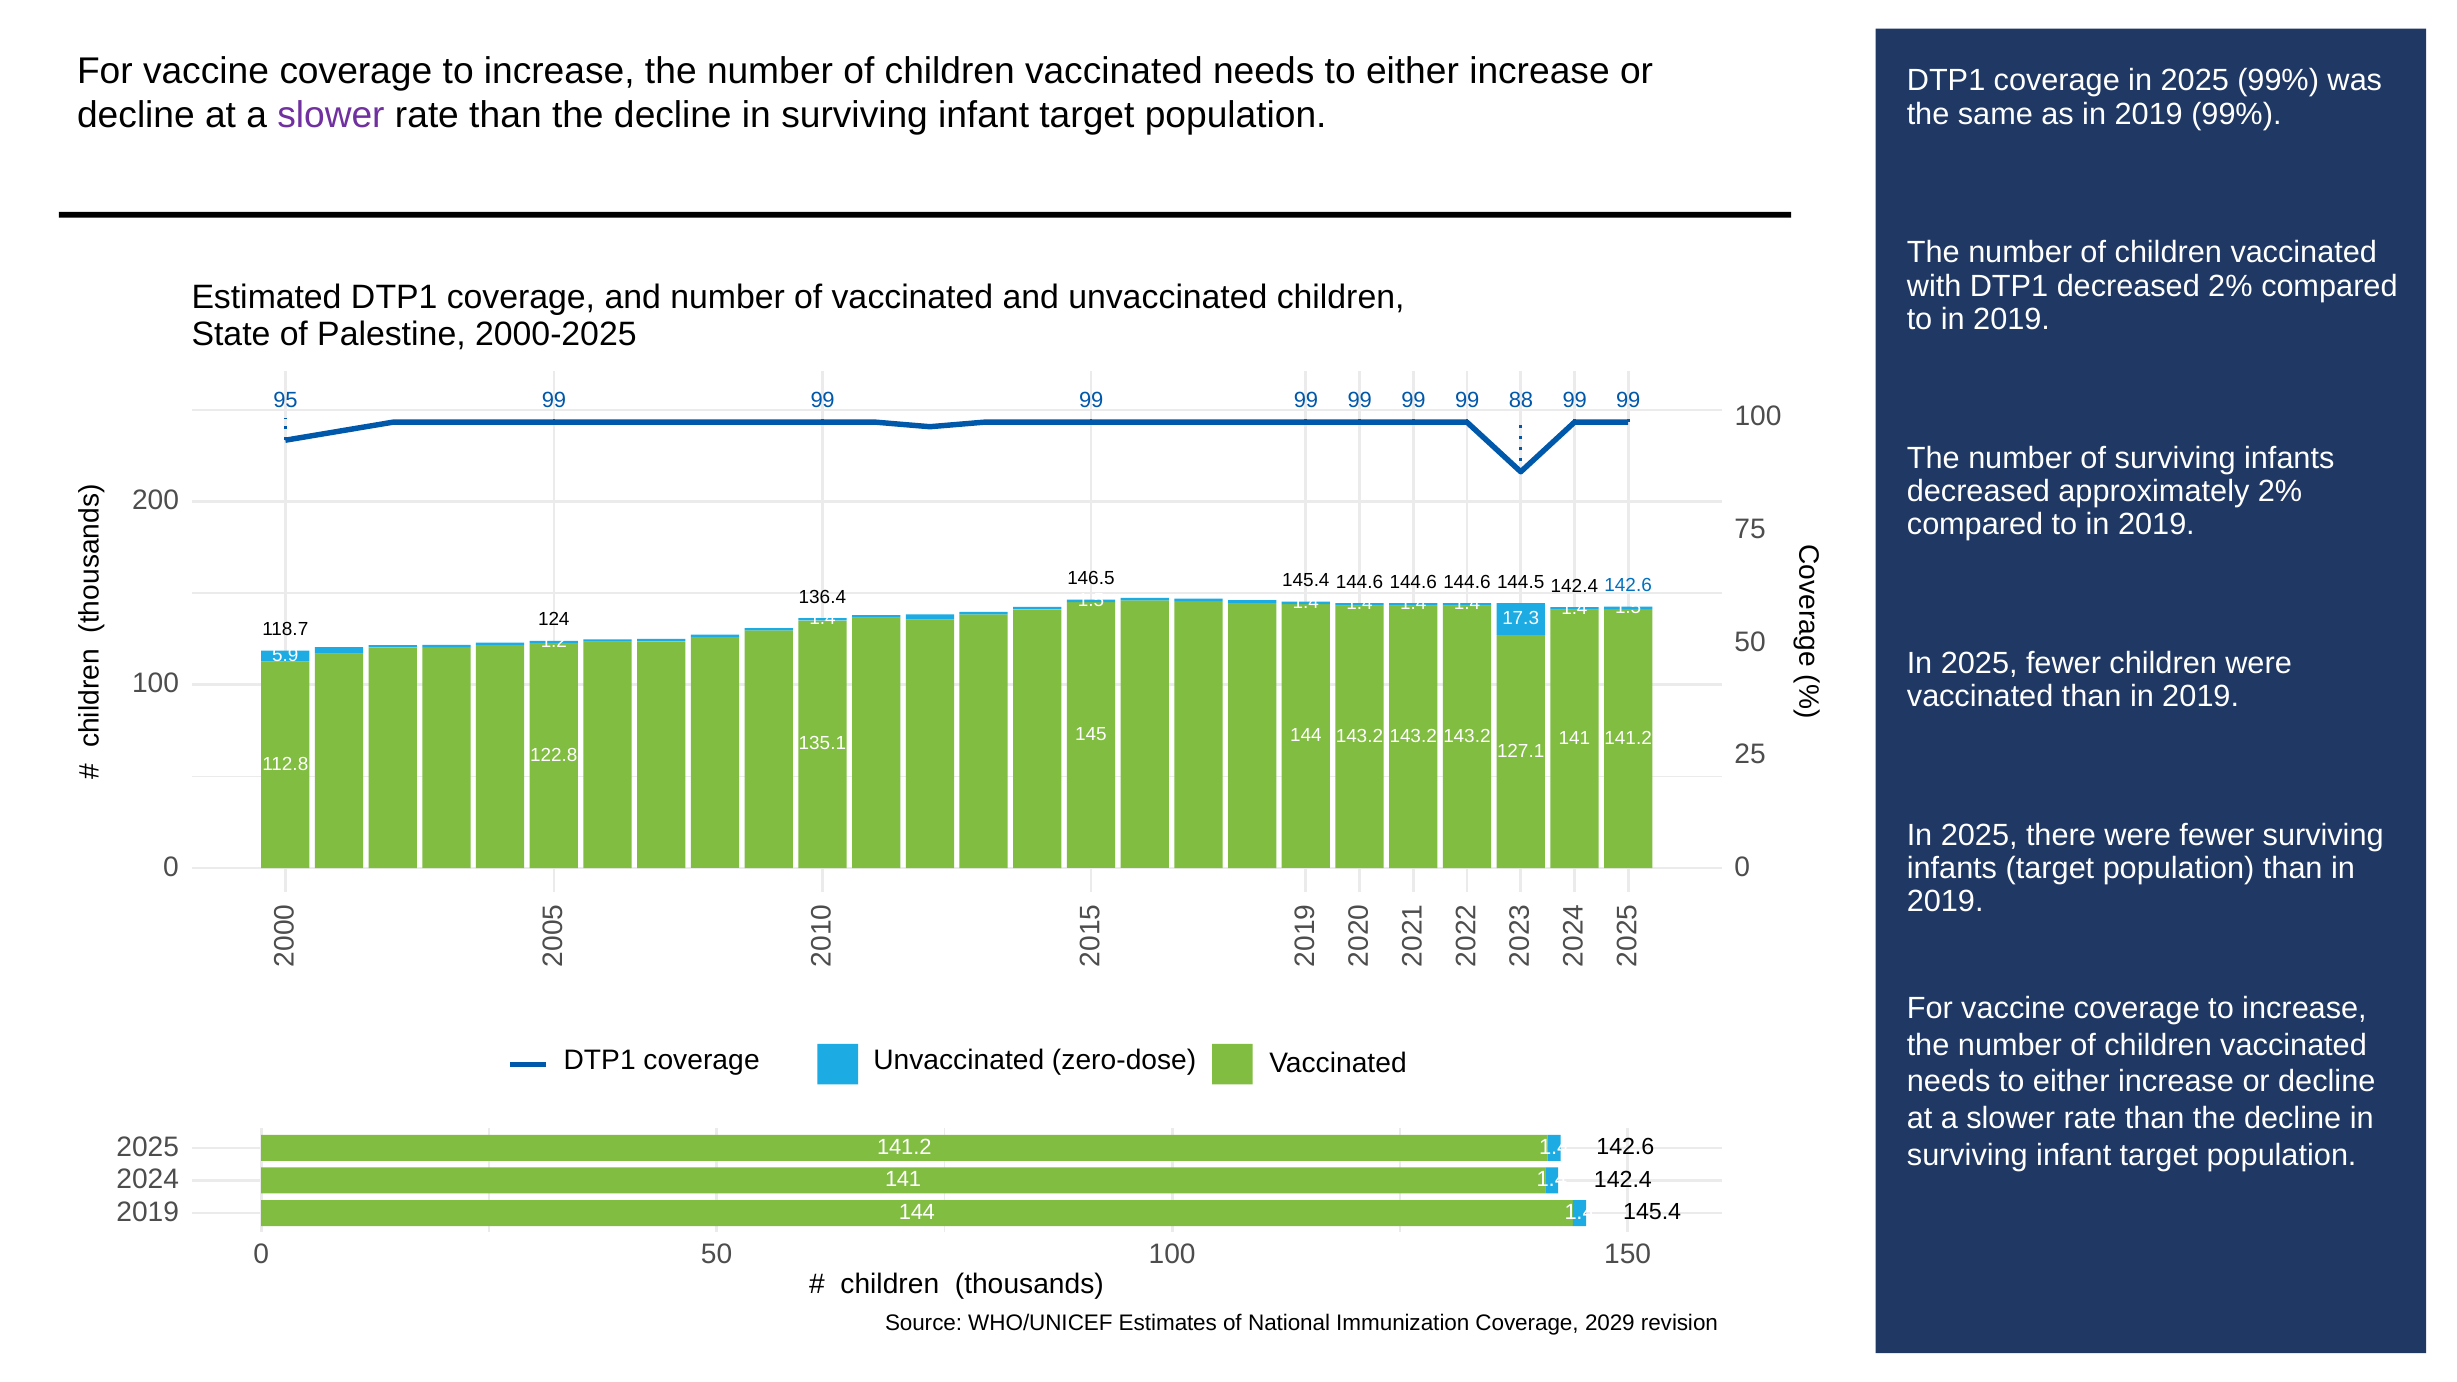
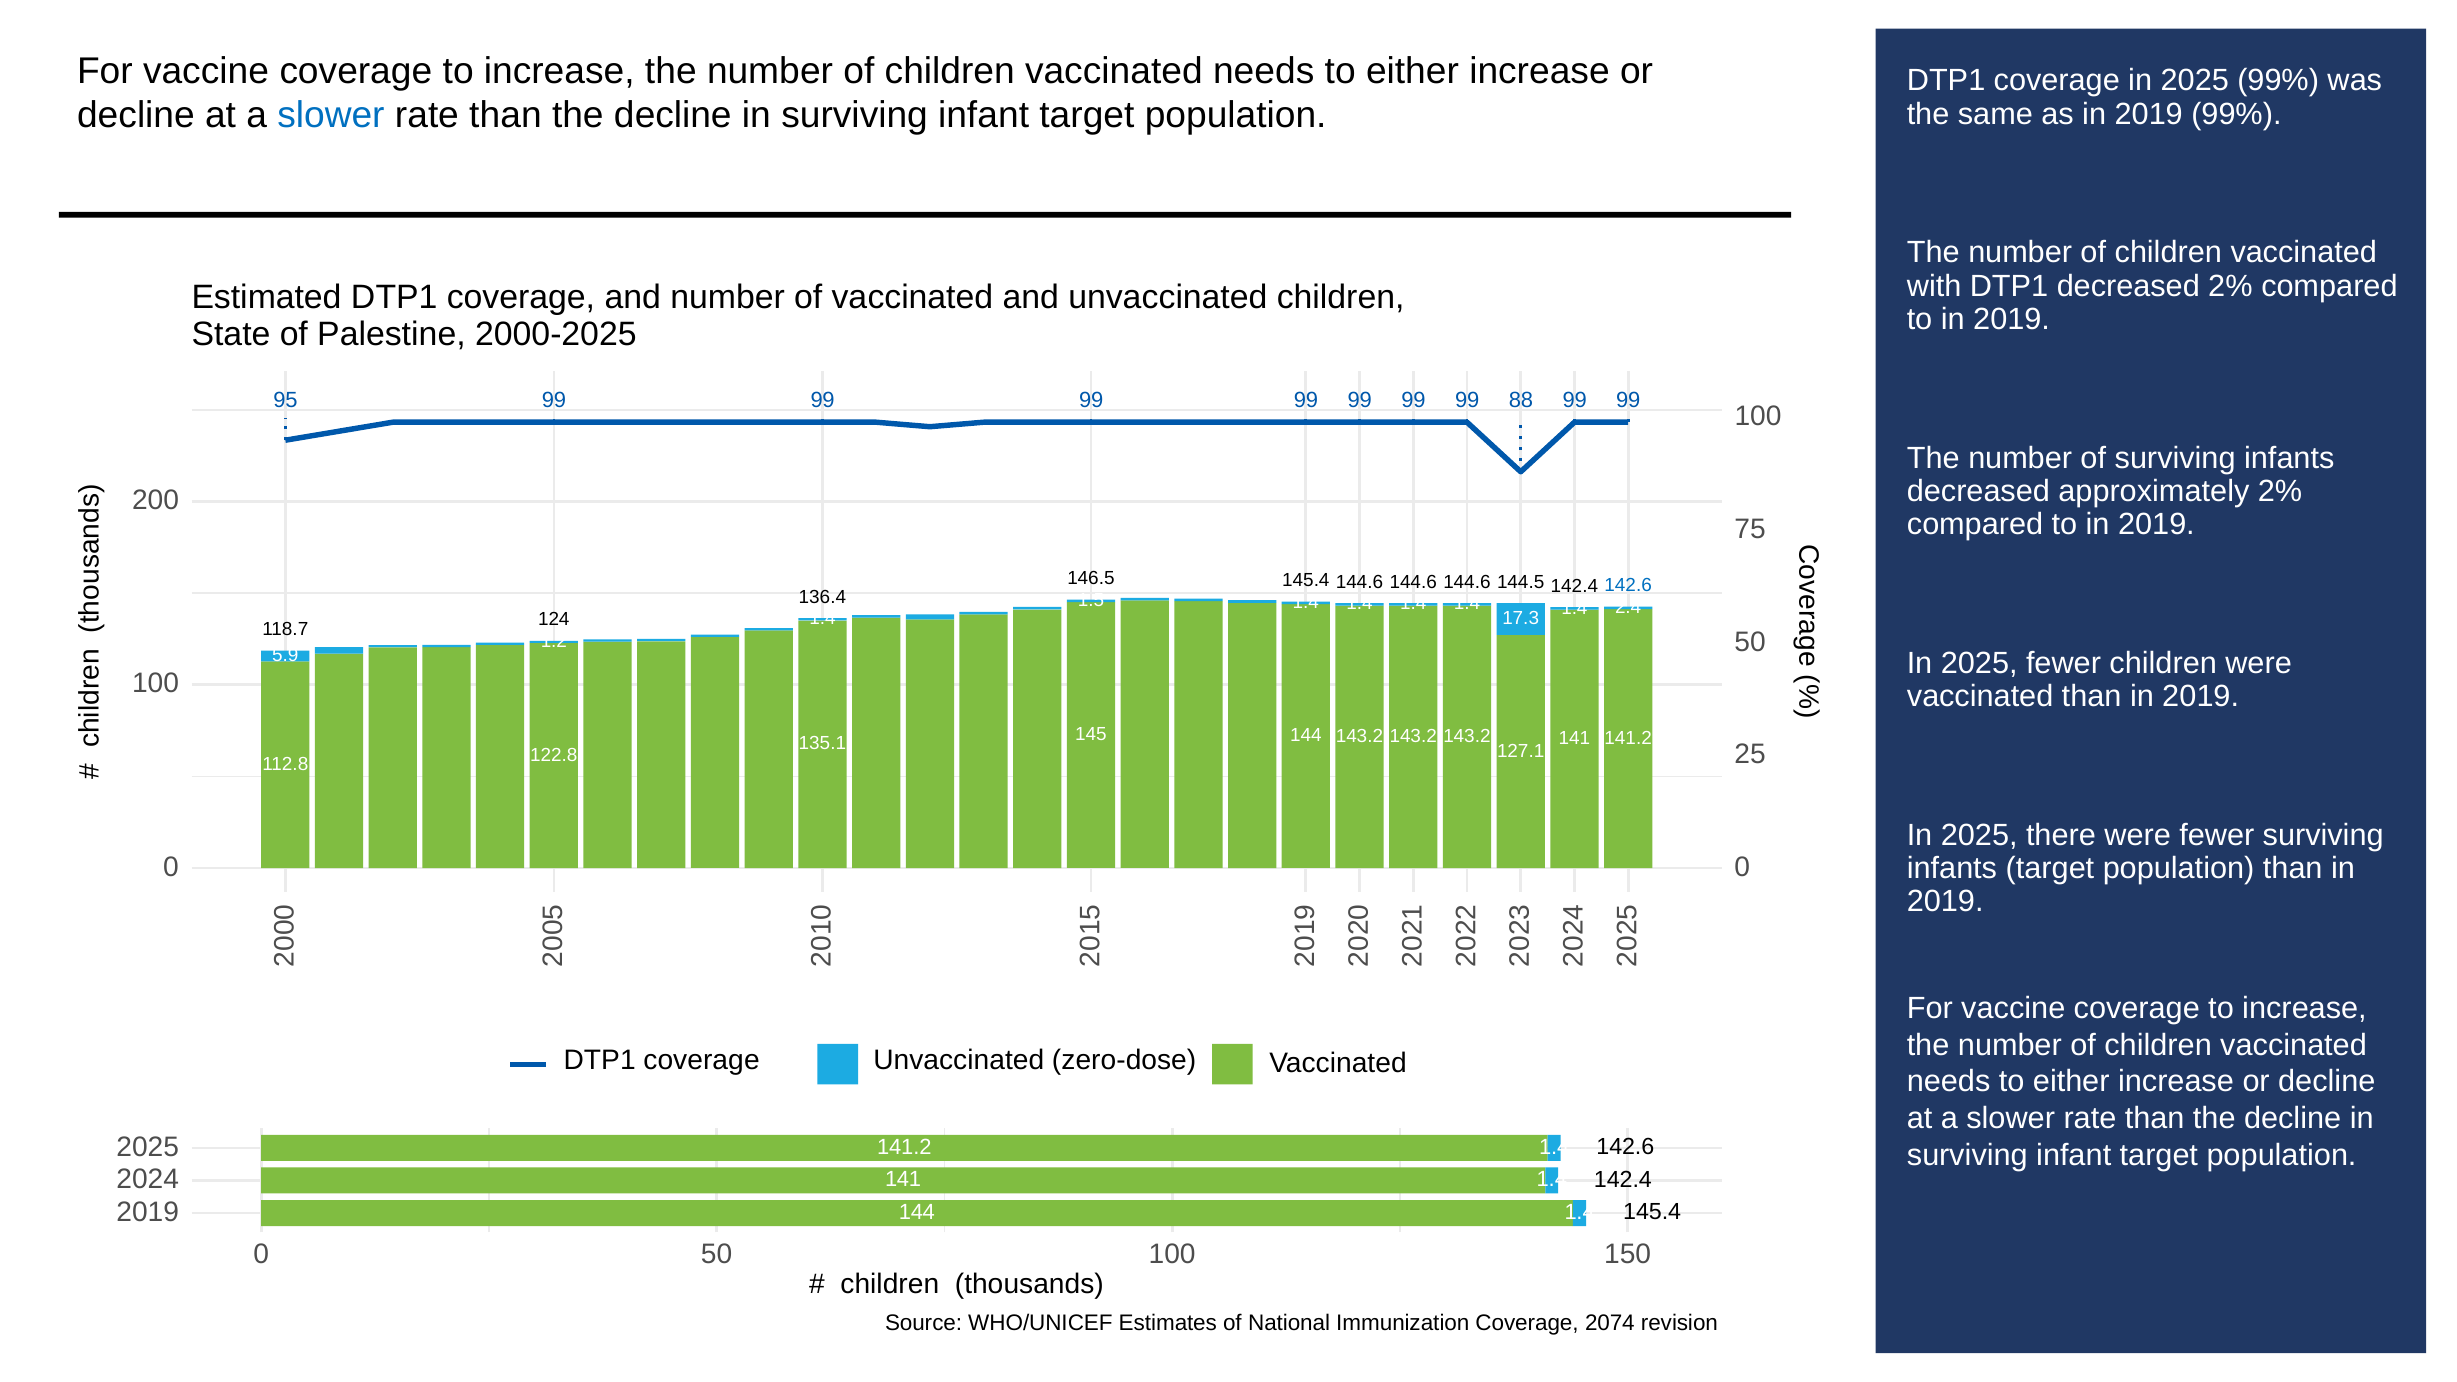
slower at (331, 115) colour: purple -> blue
1.5 at (1628, 607): 1.5 -> 2.4
2029: 2029 -> 2074
